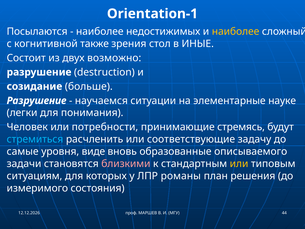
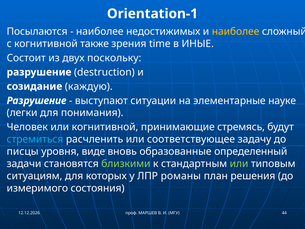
стол: стол -> time
возможно: возможно -> поскольку
больше: больше -> каждую
научаемся: научаемся -> выступают
или потребности: потребности -> когнитивной
соответствующие: соответствующие -> соответствующее
самые: самые -> писцы
описываемого: описываемого -> определенный
близкими colour: pink -> light green
или at (239, 164) colour: yellow -> light green
